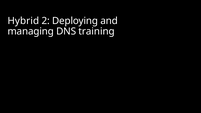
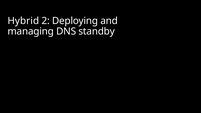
training: training -> standby
